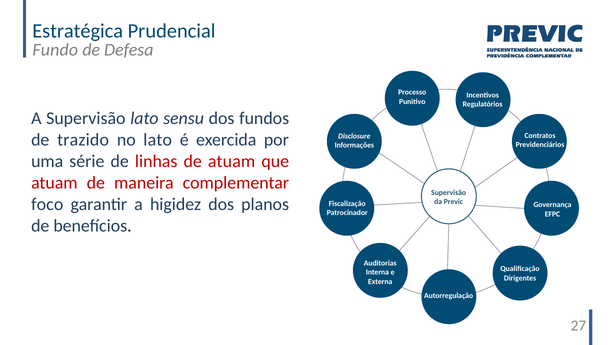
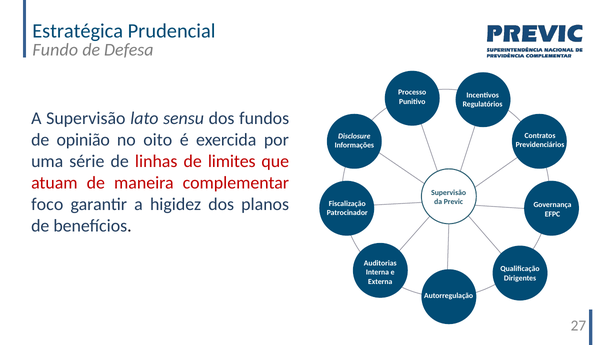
trazido: trazido -> opinião
no lato: lato -> oito
de atuam: atuam -> limites
